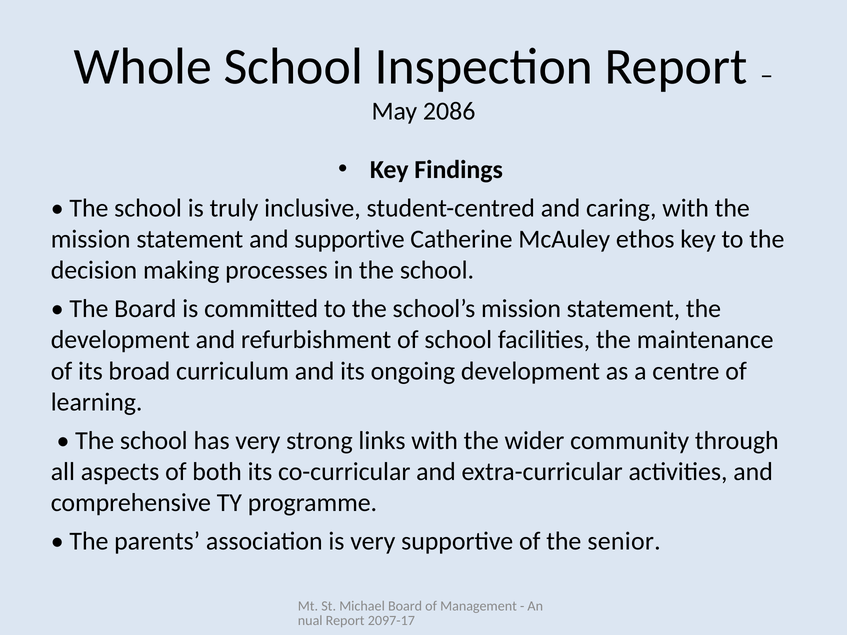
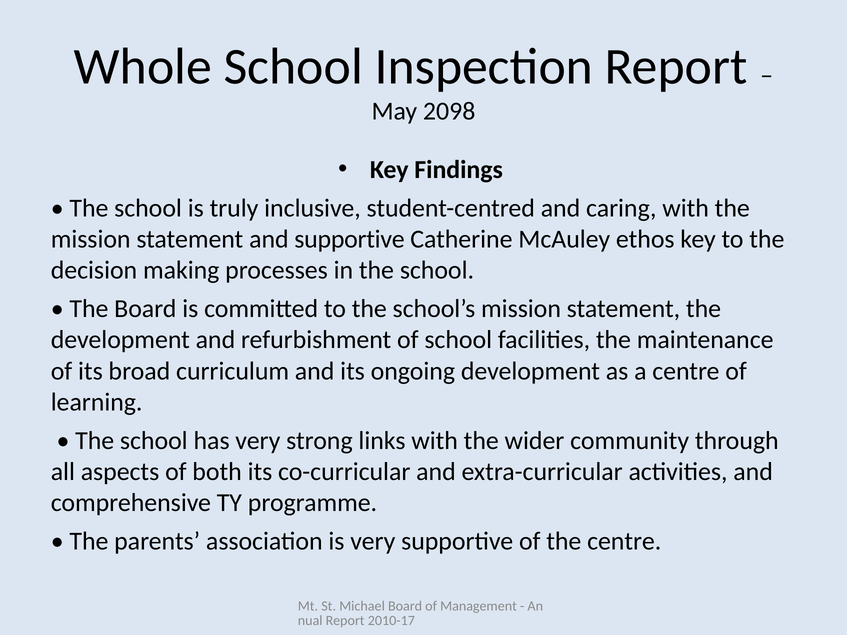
2086: 2086 -> 2098
the senior: senior -> centre
2097-17: 2097-17 -> 2010-17
